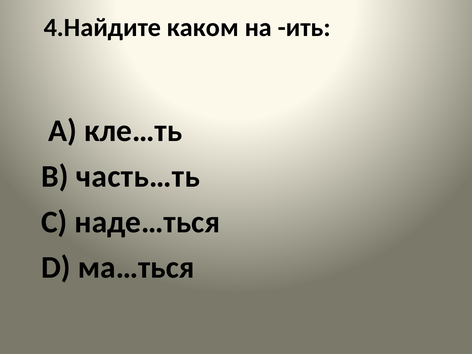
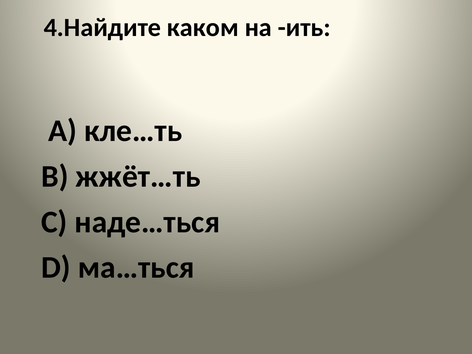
часть…ть: часть…ть -> жжёт…ть
